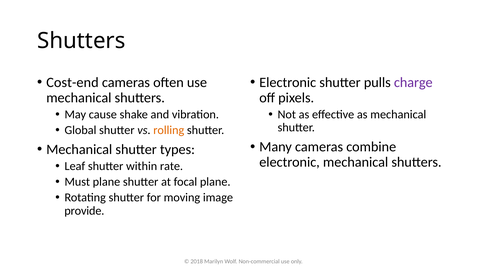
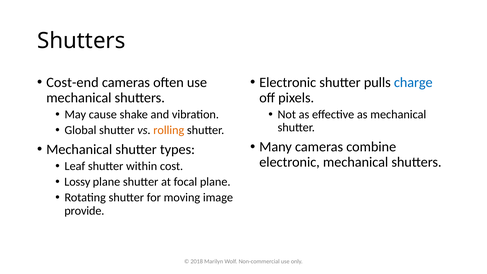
charge colour: purple -> blue
rate: rate -> cost
Must: Must -> Lossy
